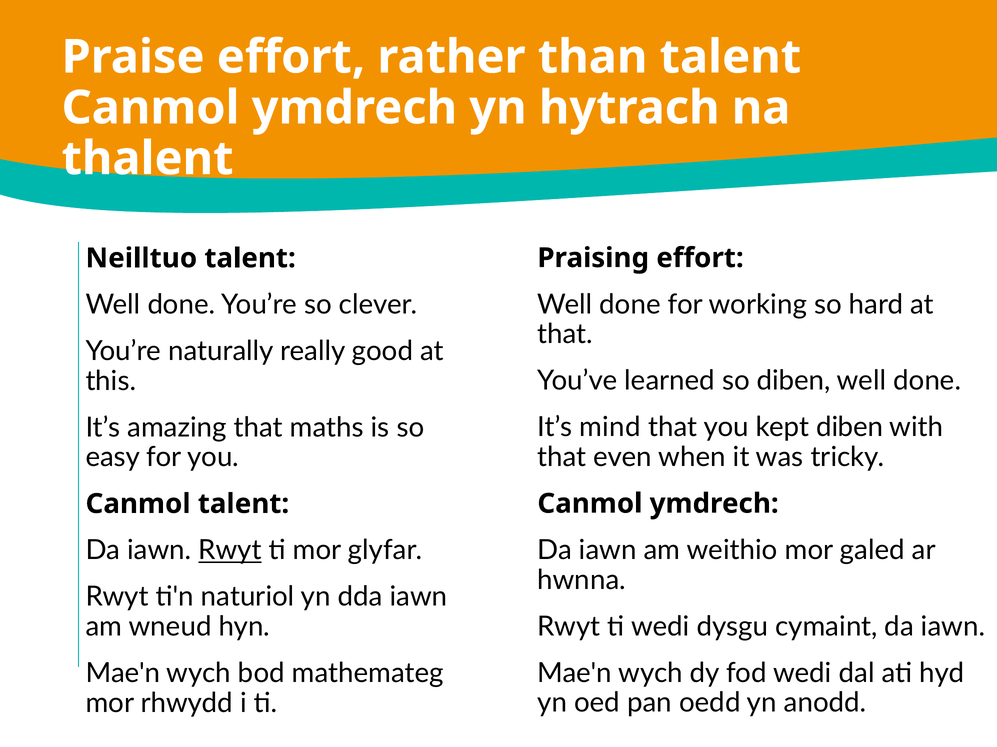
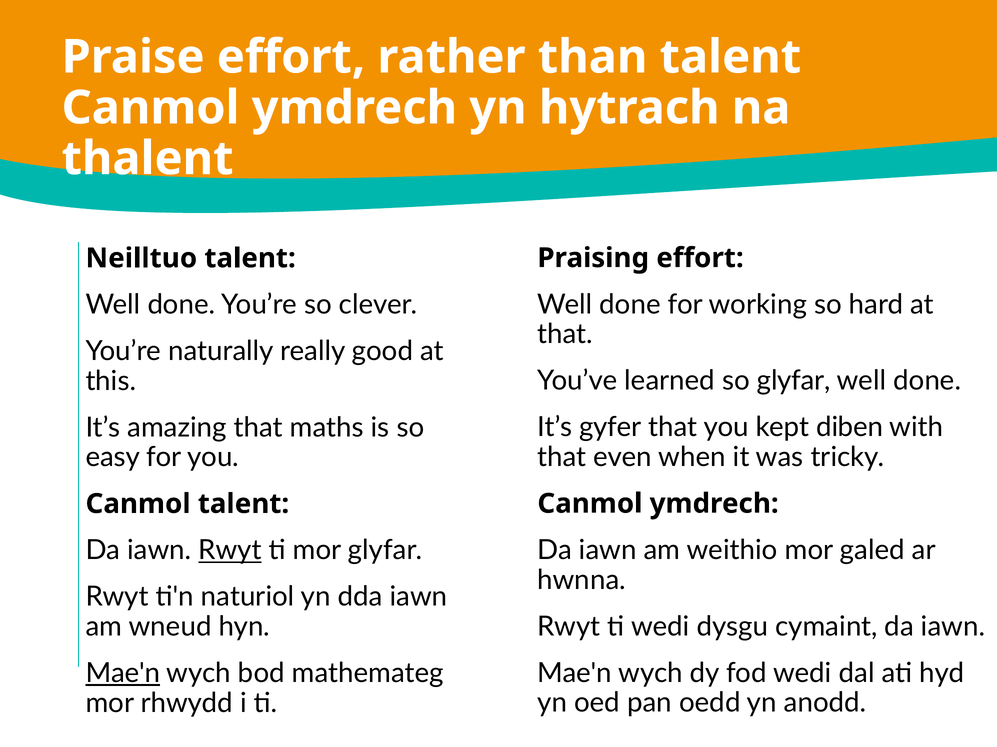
so diben: diben -> glyfar
mind: mind -> gyfer
Mae'n at (123, 674) underline: none -> present
